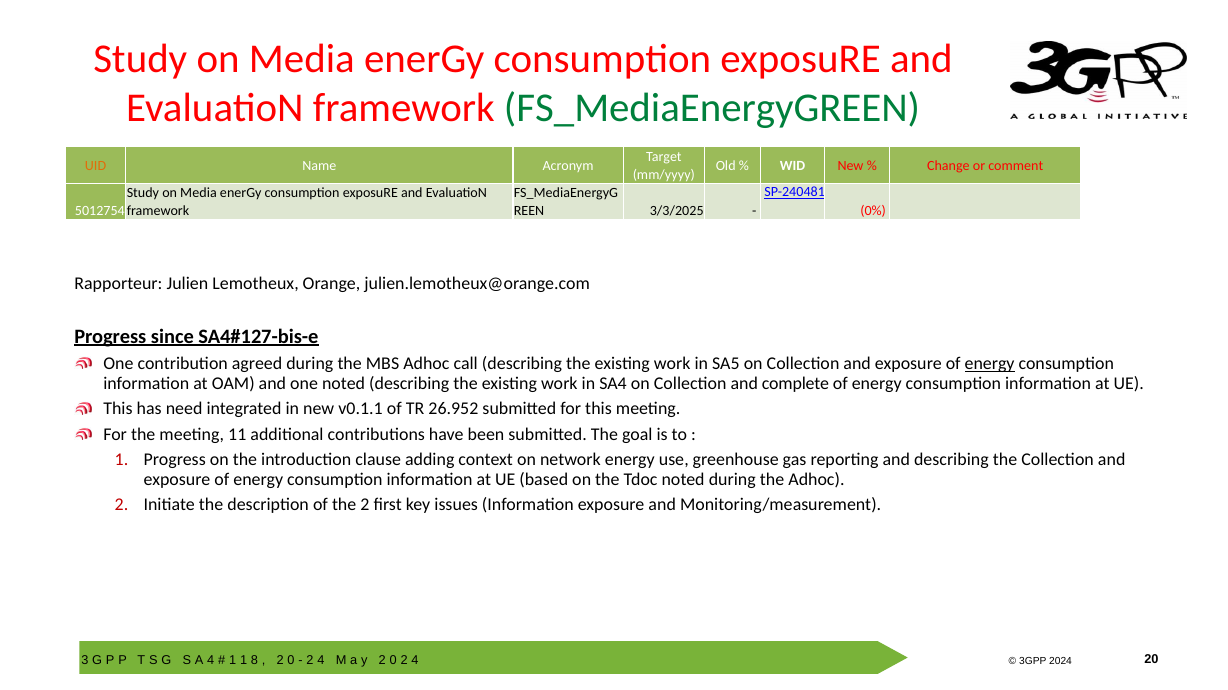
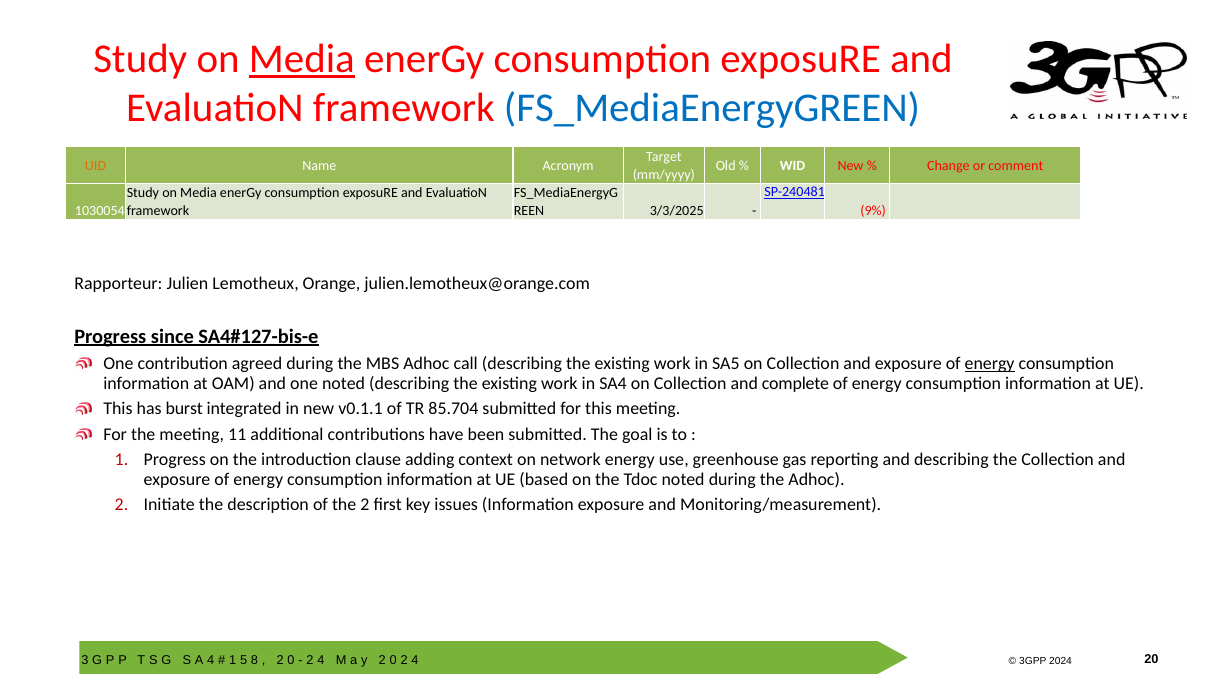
Media at (302, 59) underline: none -> present
FS_MediaEnergyGREEN colour: green -> blue
5012754: 5012754 -> 1030054
0%: 0% -> 9%
need: need -> burst
26.952: 26.952 -> 85.704
1 at (244, 661): 1 -> 5
